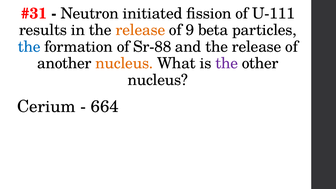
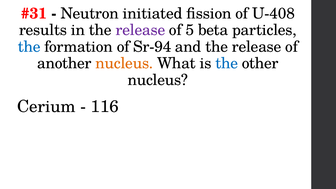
U-111: U-111 -> U-408
release at (140, 30) colour: orange -> purple
9: 9 -> 5
Sr-88: Sr-88 -> Sr-94
the at (227, 63) colour: purple -> blue
664: 664 -> 116
